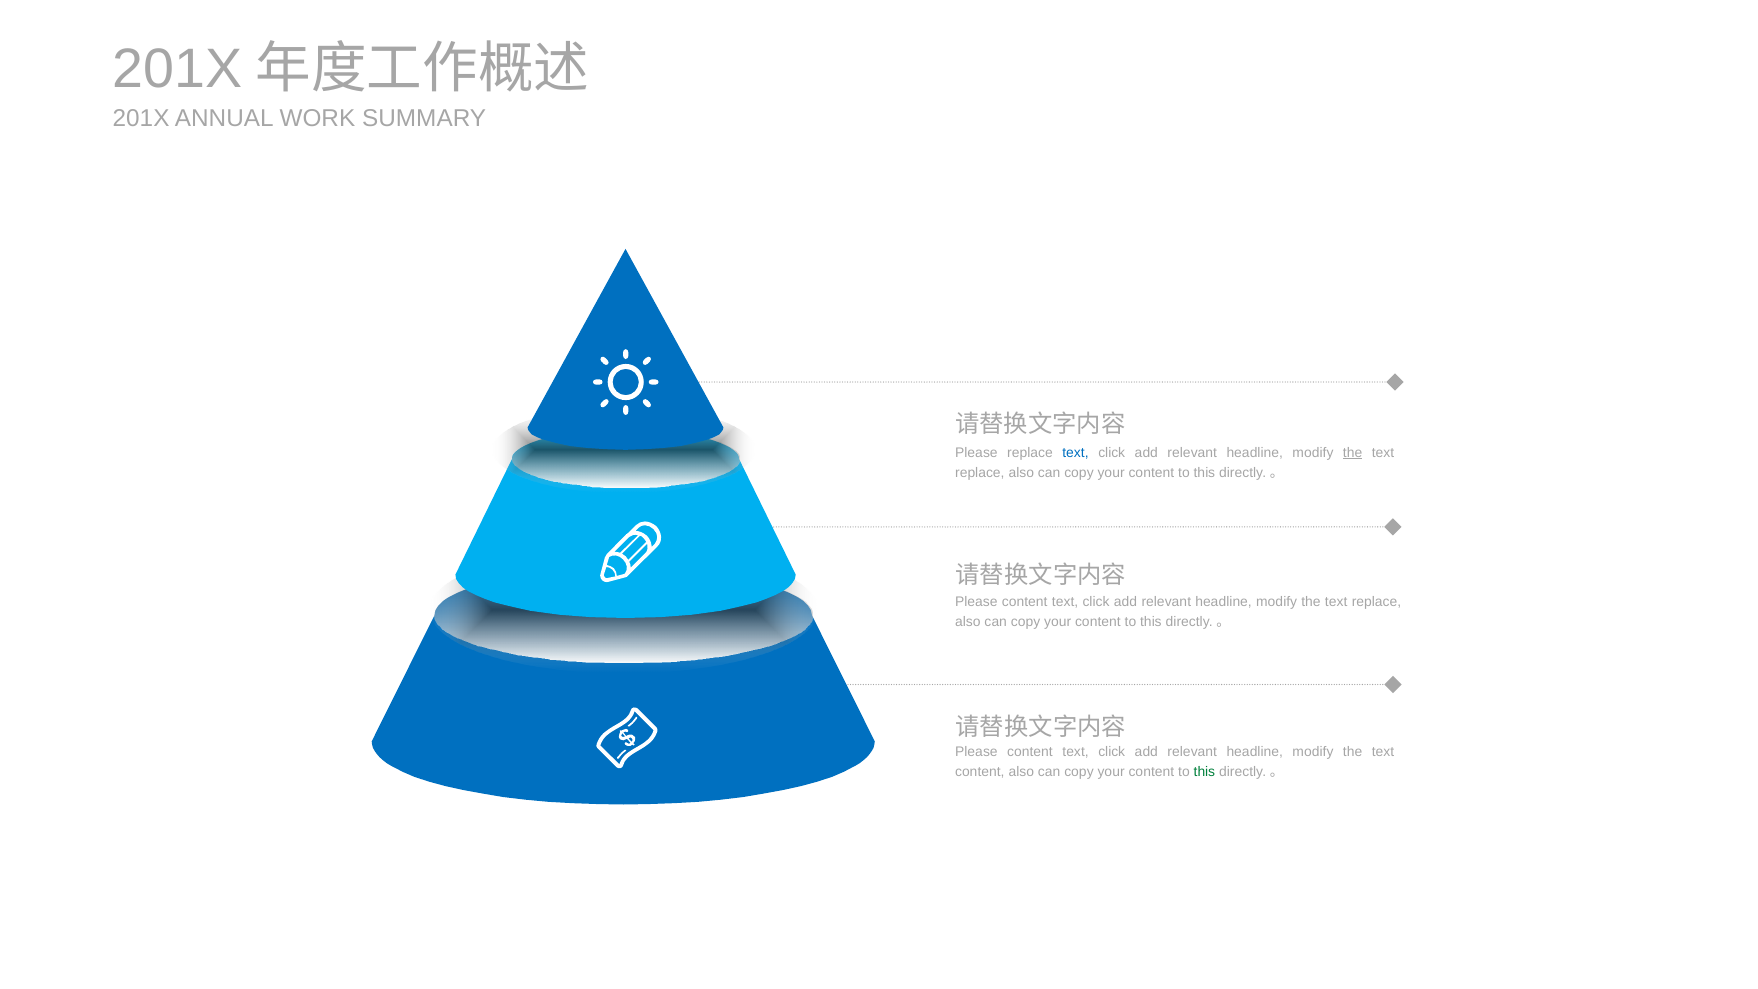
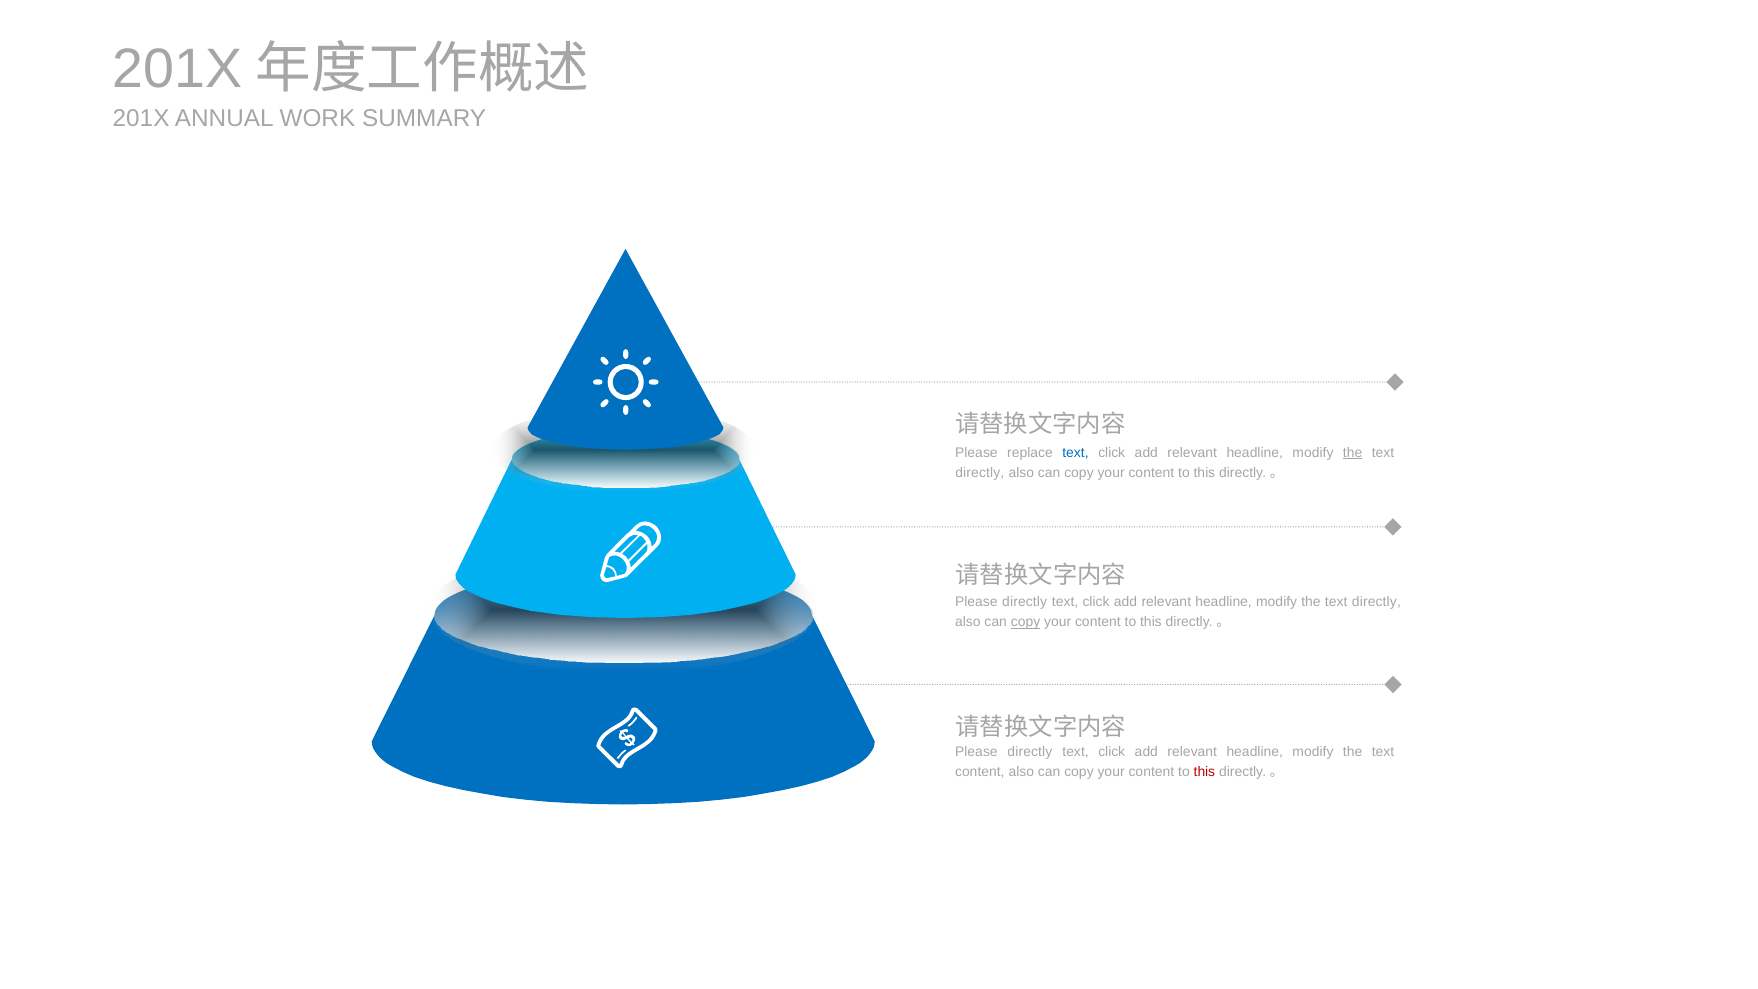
replace at (980, 472): replace -> directly
content at (1025, 602): content -> directly
replace at (1376, 602): replace -> directly
copy at (1026, 622) underline: none -> present
content at (1030, 752): content -> directly
this at (1204, 771) colour: green -> red
